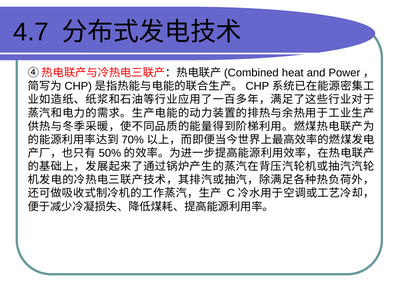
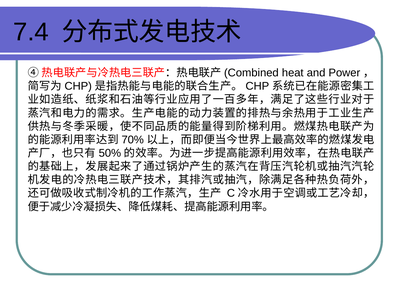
4.7: 4.7 -> 7.4
